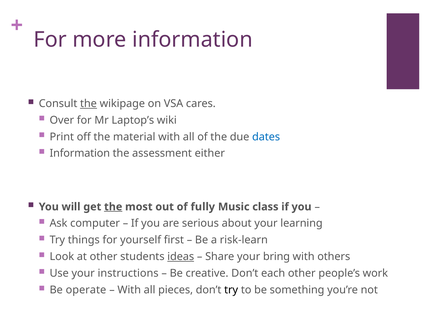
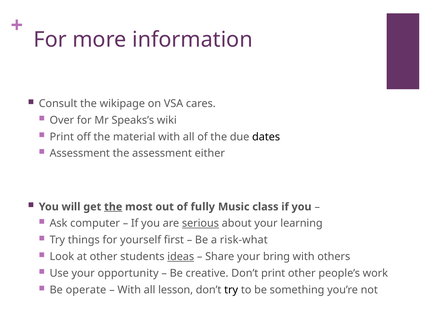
the at (89, 103) underline: present -> none
Laptop’s: Laptop’s -> Speaks’s
dates colour: blue -> black
Information at (80, 153): Information -> Assessment
serious underline: none -> present
risk-learn: risk-learn -> risk-what
instructions: instructions -> opportunity
Don’t each: each -> print
pieces: pieces -> lesson
